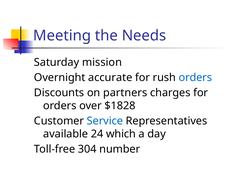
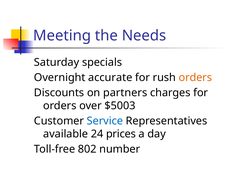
mission: mission -> specials
orders at (195, 78) colour: blue -> orange
$1828: $1828 -> $5003
which: which -> prices
304: 304 -> 802
